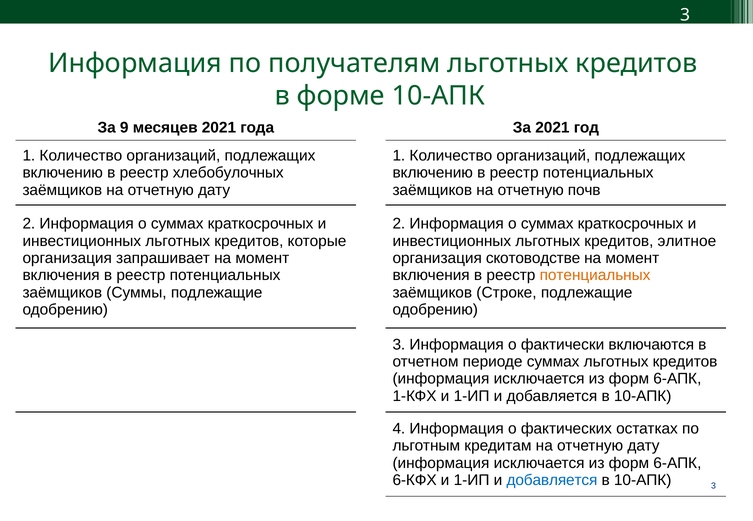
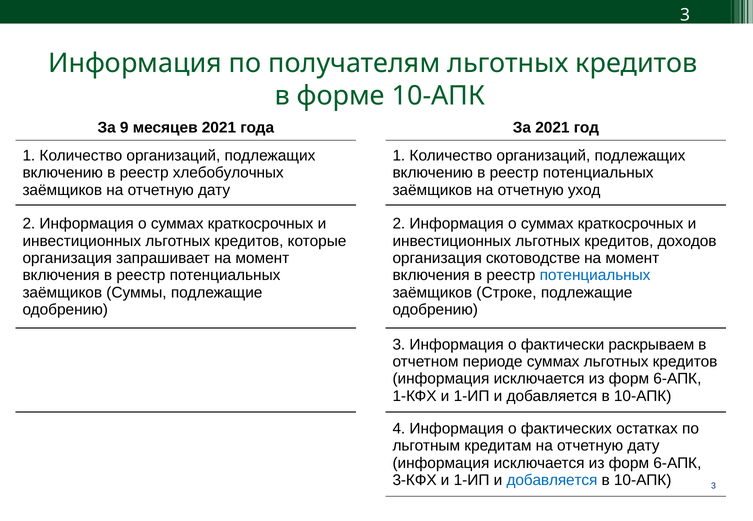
почв: почв -> уход
элитное: элитное -> доходов
потенциальных at (595, 275) colour: orange -> blue
включаются: включаются -> раскрываем
6-КФХ: 6-КФХ -> 3-КФХ
